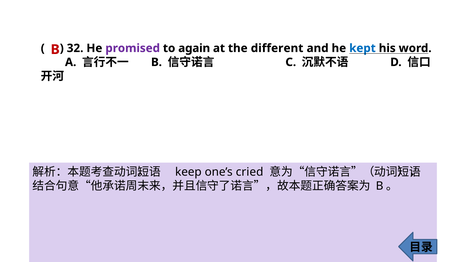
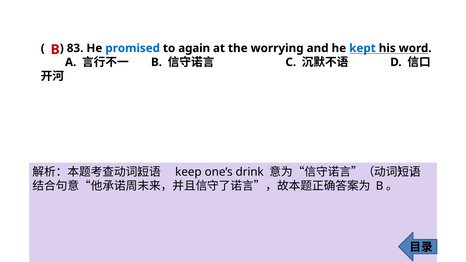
32: 32 -> 83
promised colour: purple -> blue
different: different -> worrying
cried: cried -> drink
